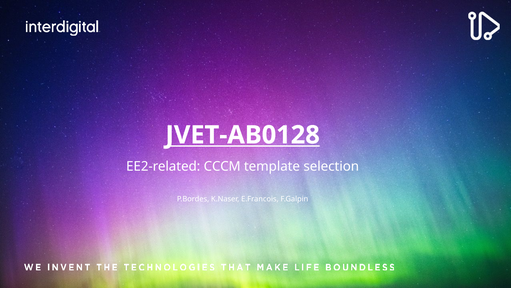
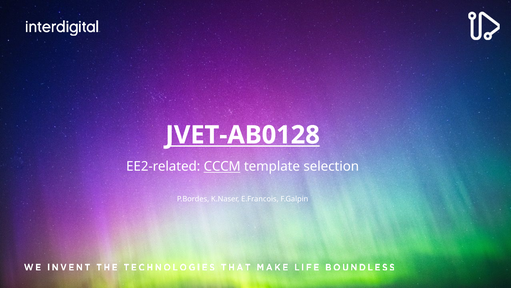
CCCM underline: none -> present
